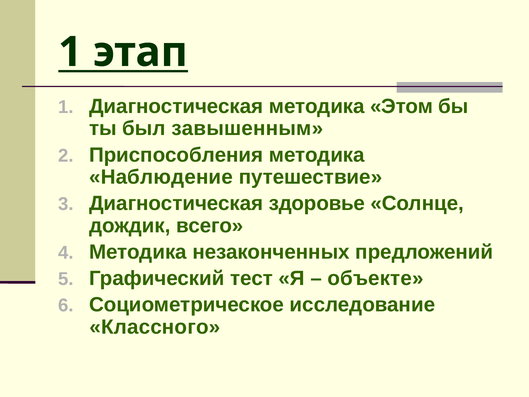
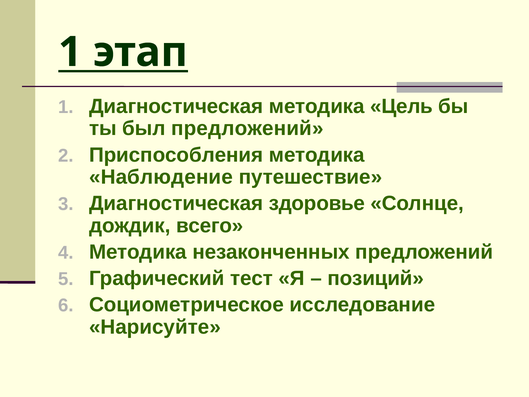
Этом: Этом -> Цель
был завышенным: завышенным -> предложений
объекте: объекте -> позиций
Классного: Классного -> Нарисуйте
